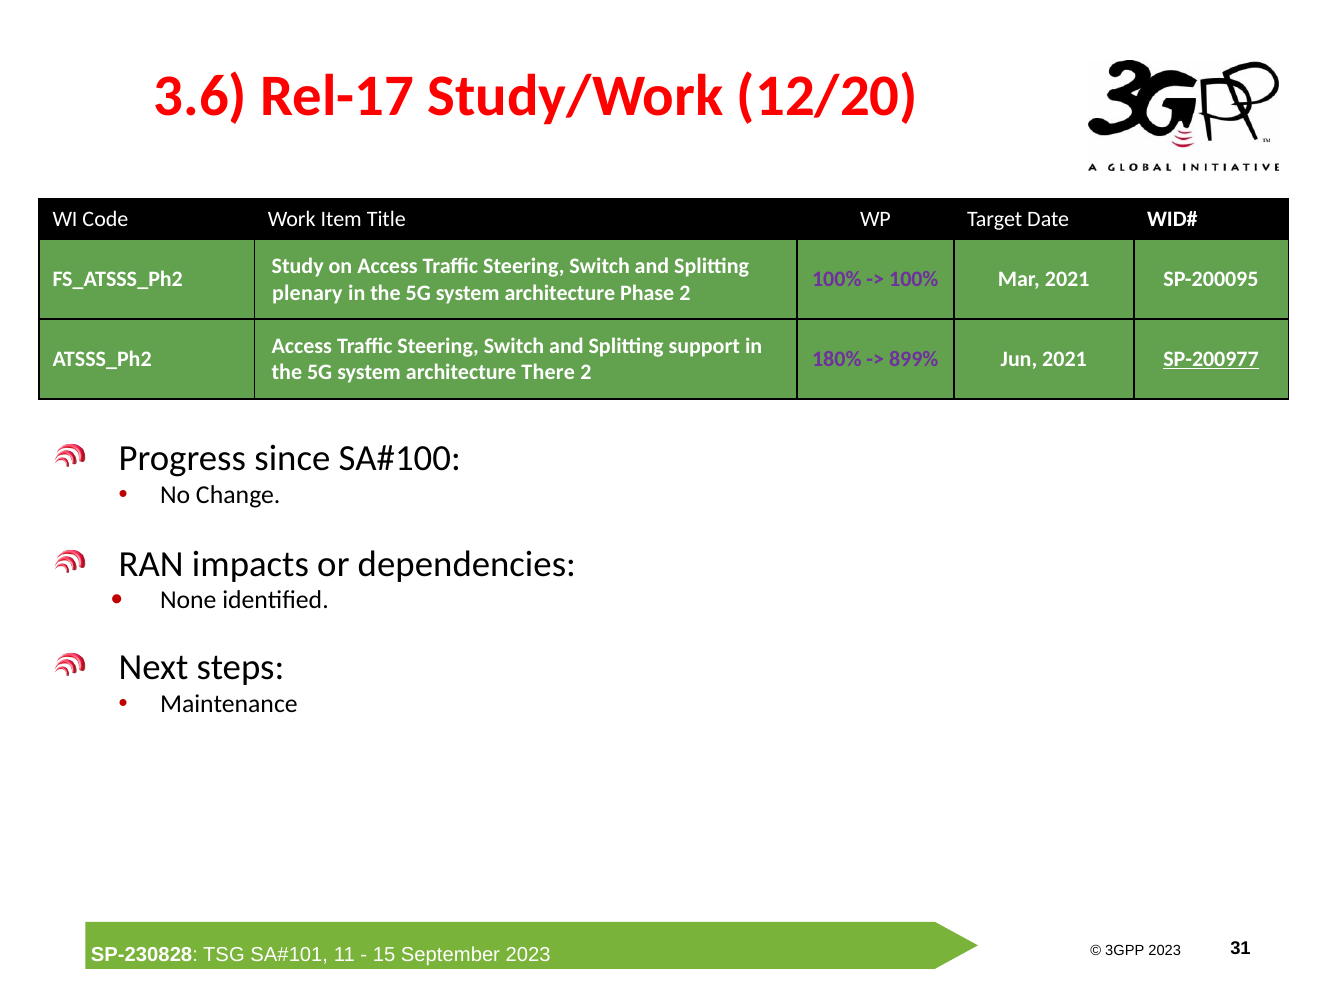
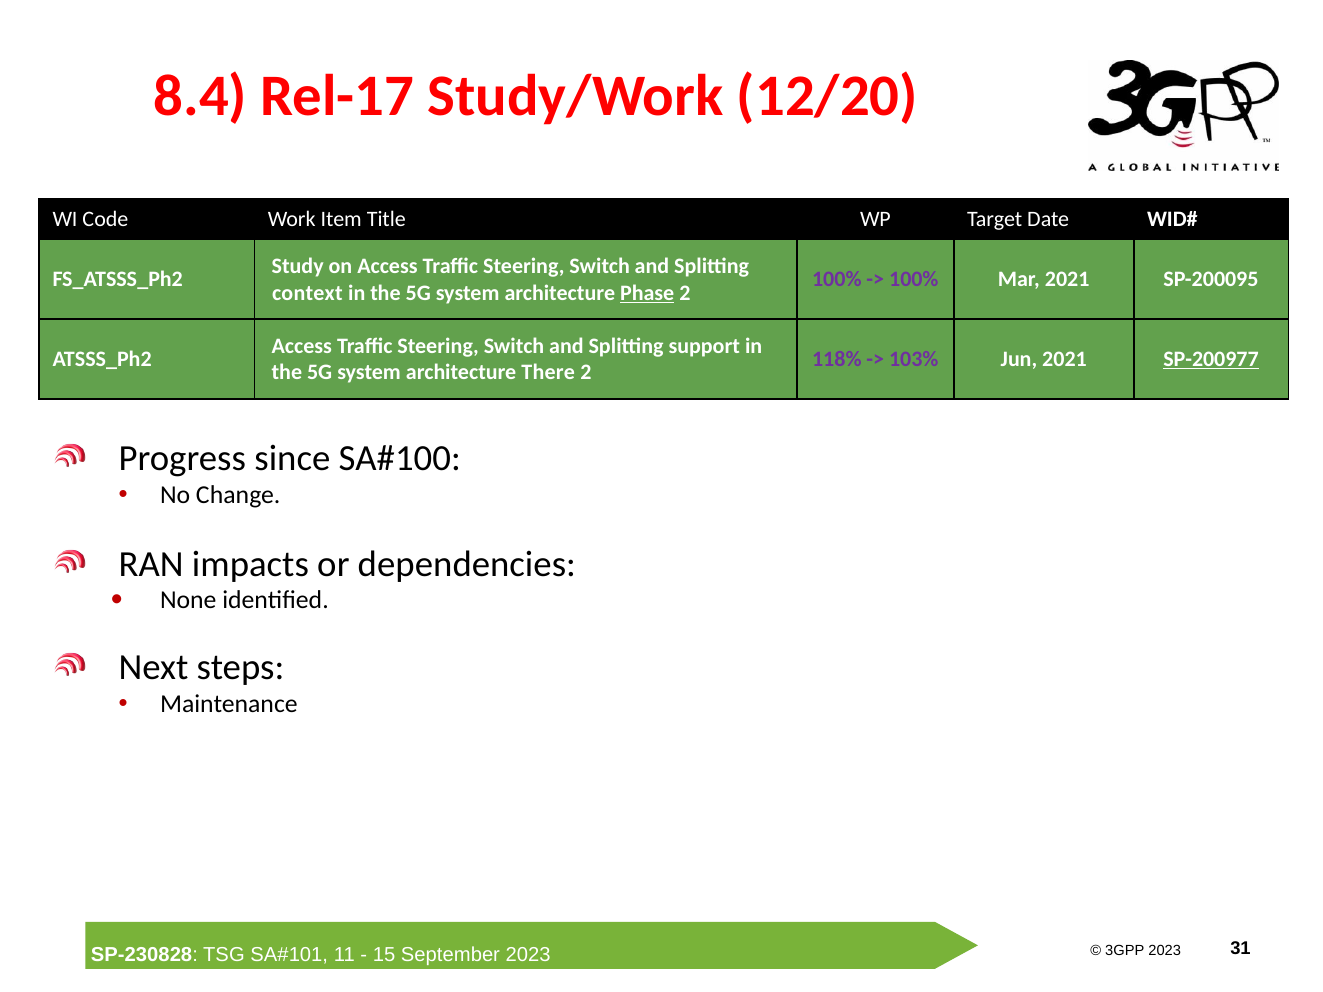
3.6: 3.6 -> 8.4
plenary: plenary -> context
Phase underline: none -> present
180%: 180% -> 118%
899%: 899% -> 103%
